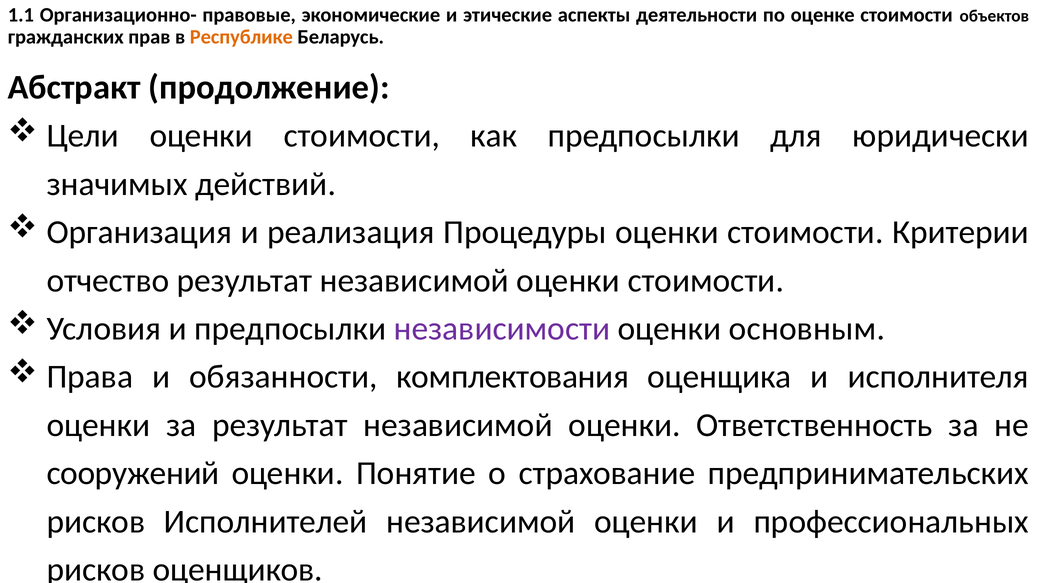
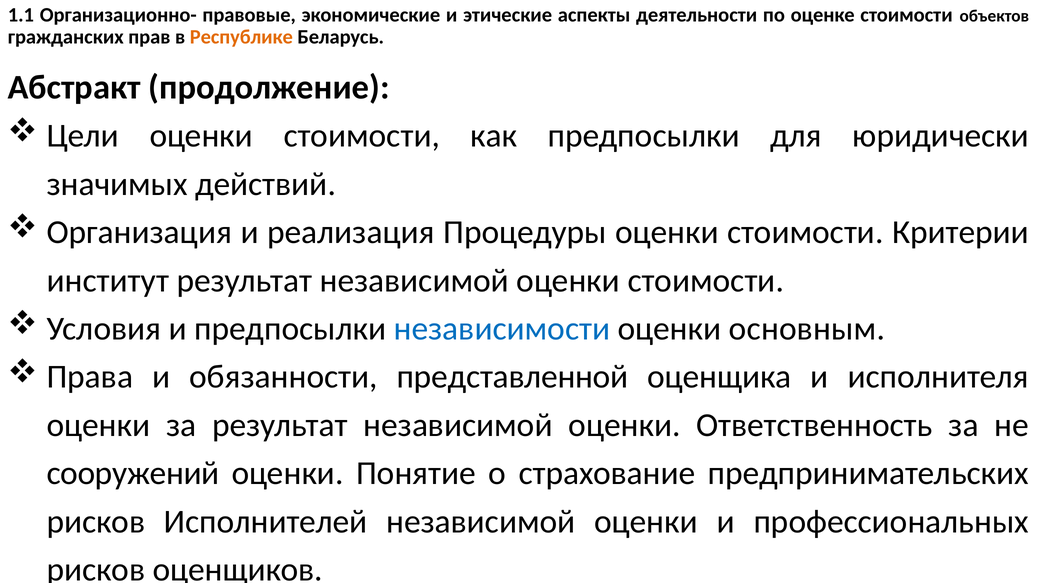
отчество: отчество -> институт
независимости colour: purple -> blue
комплектования: комплектования -> представленной
